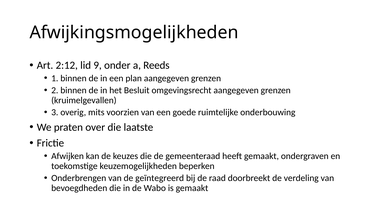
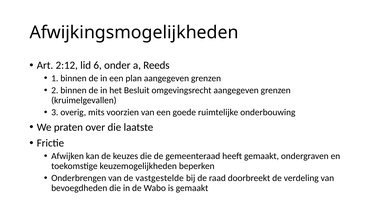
9: 9 -> 6
geïntegreerd: geïntegreerd -> vastgestelde
